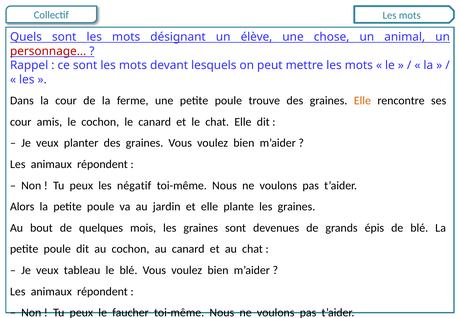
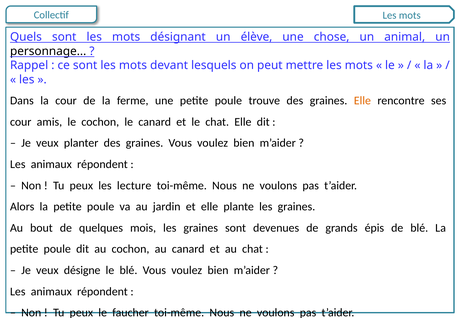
personnage colour: red -> black
négatif: négatif -> lecture
tableau: tableau -> désigne
